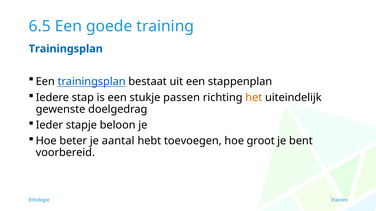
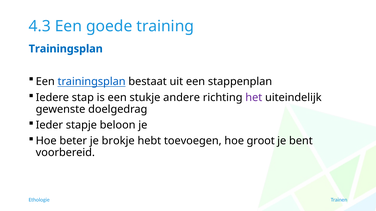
6.5: 6.5 -> 4.3
passen: passen -> andere
het colour: orange -> purple
aantal: aantal -> brokje
